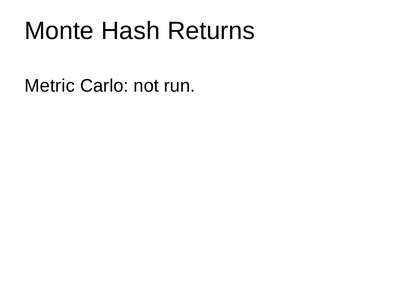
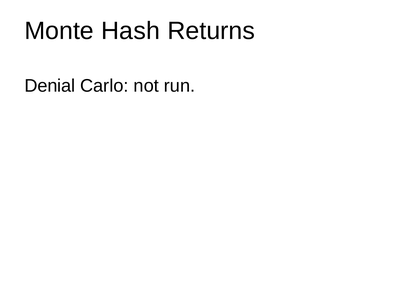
Metric: Metric -> Denial
